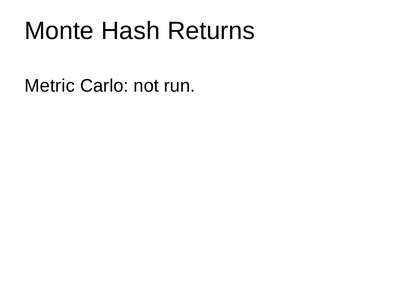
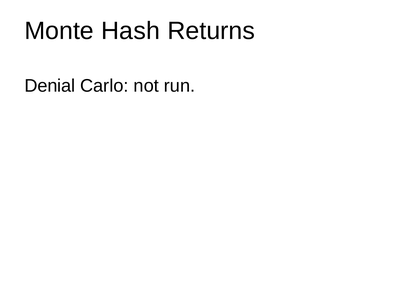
Metric: Metric -> Denial
